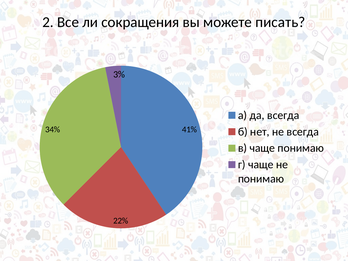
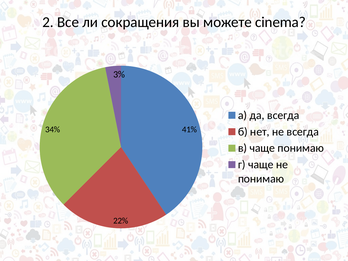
писать: писать -> cinema
